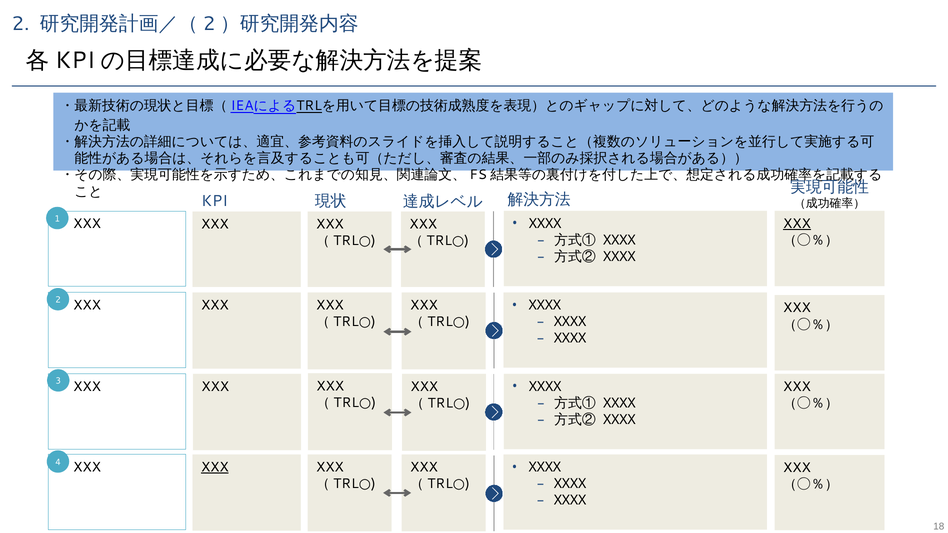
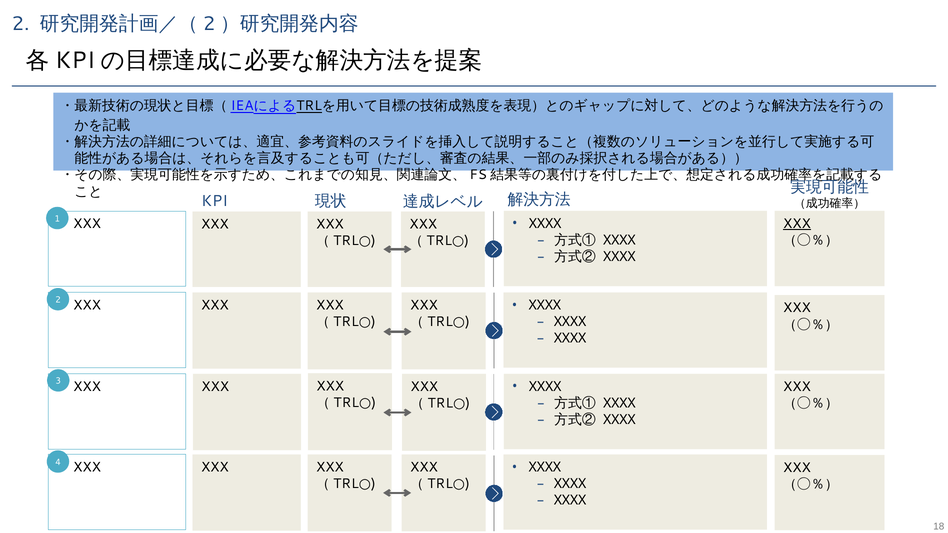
XXX at (215, 467) underline: present -> none
